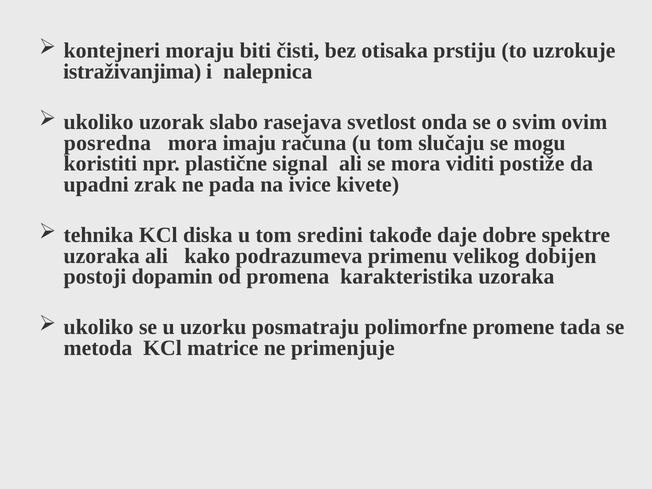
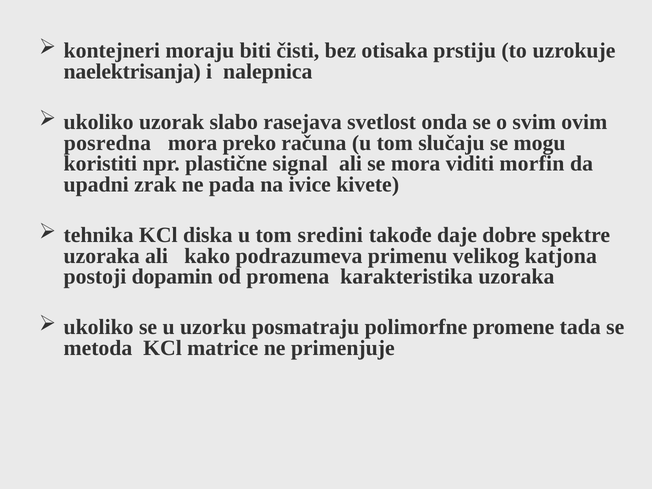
istraživanjima: istraživanjima -> naelektrisanja
imaju: imaju -> preko
postiže: postiže -> morfin
dobijen: dobijen -> katjona
